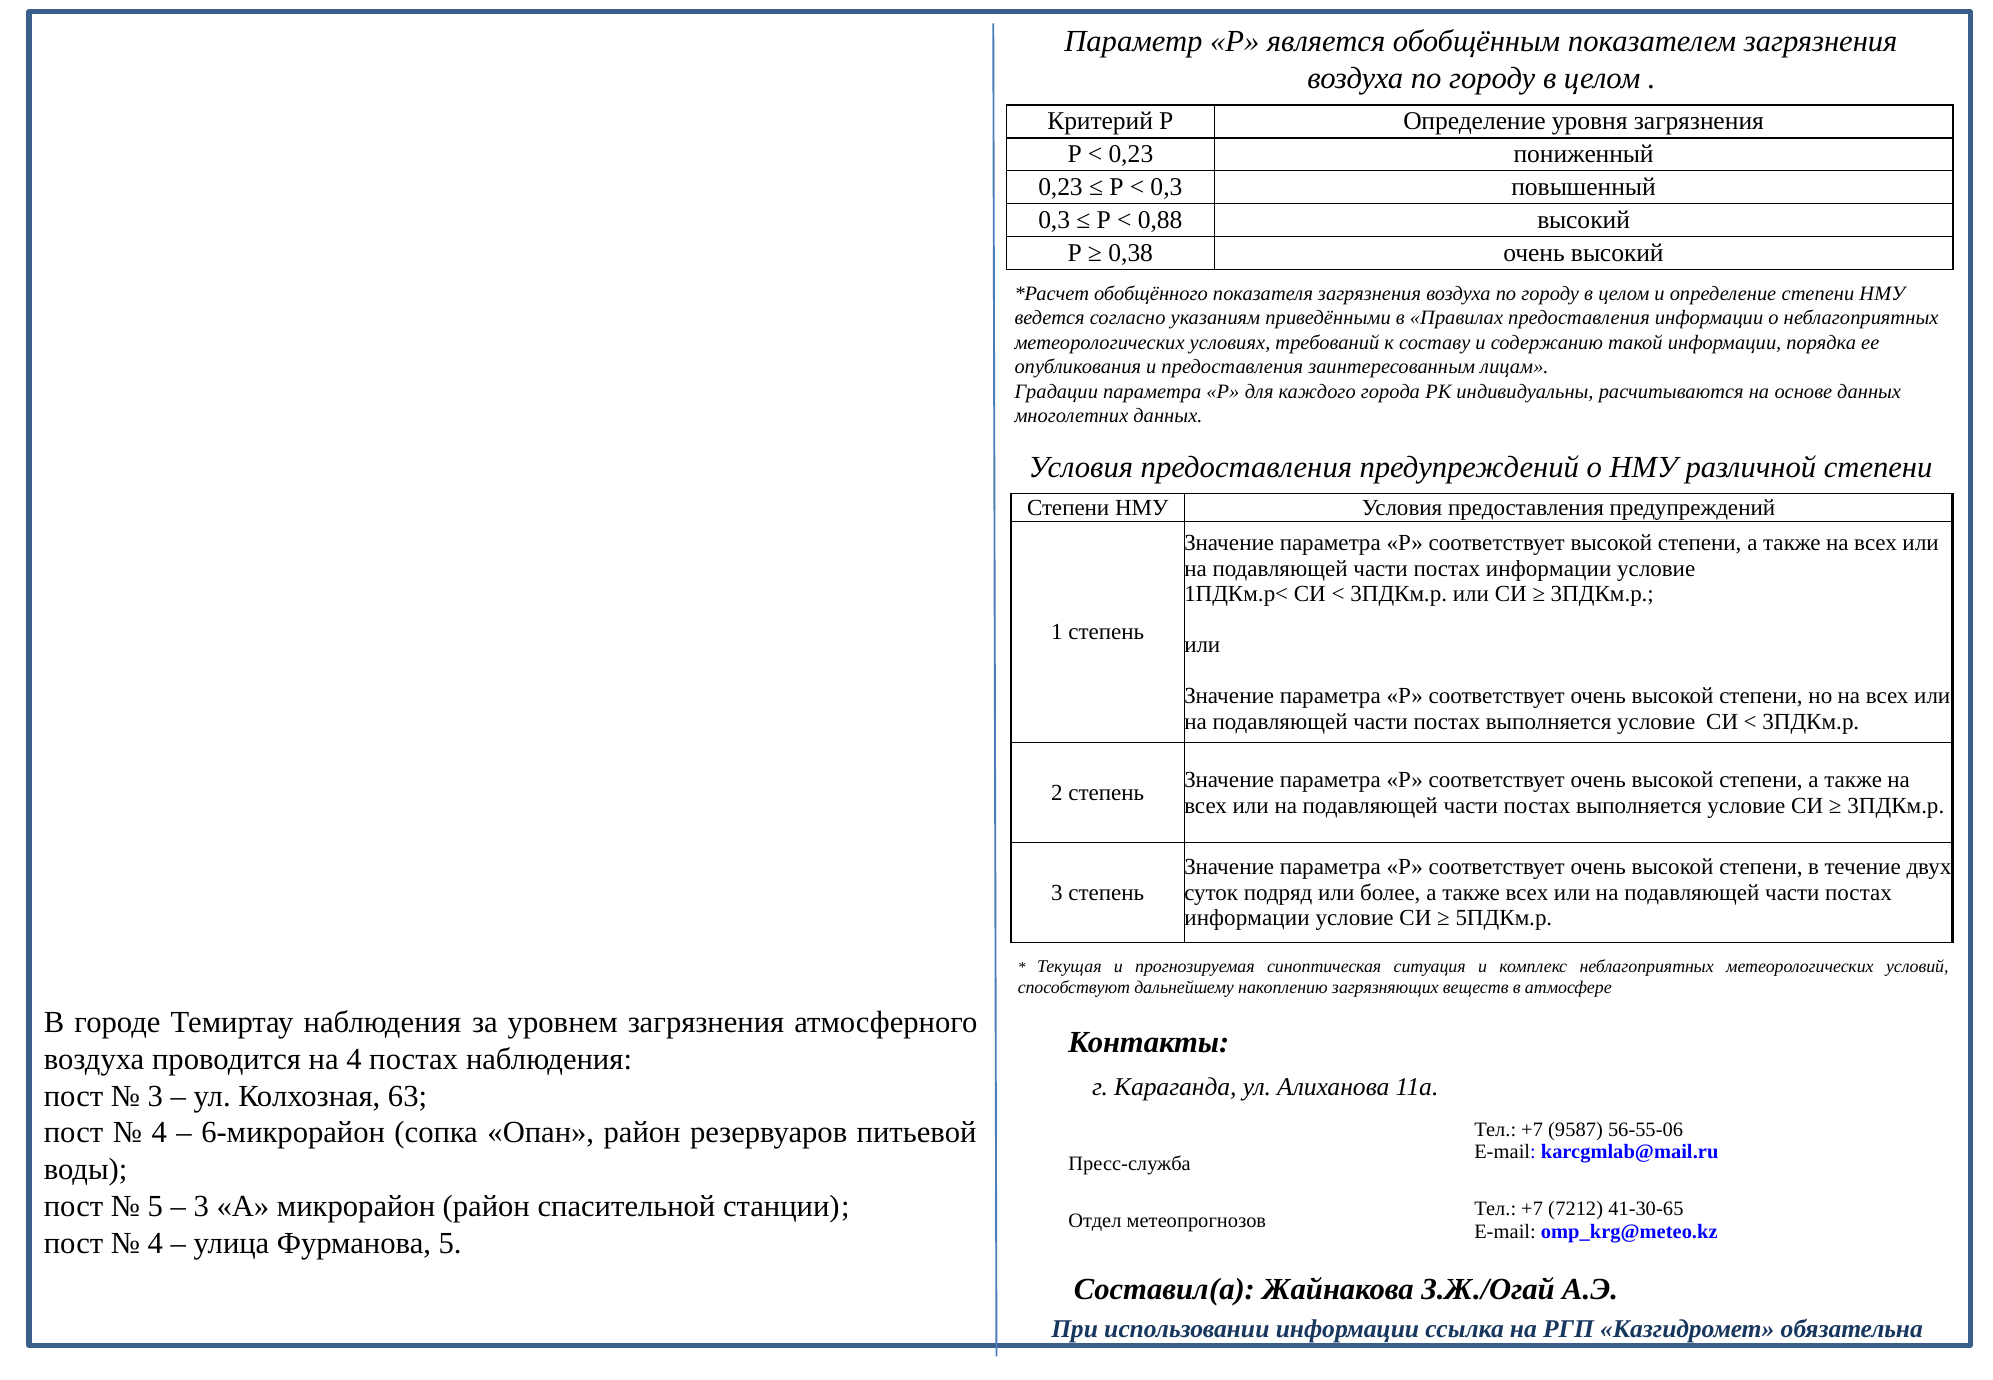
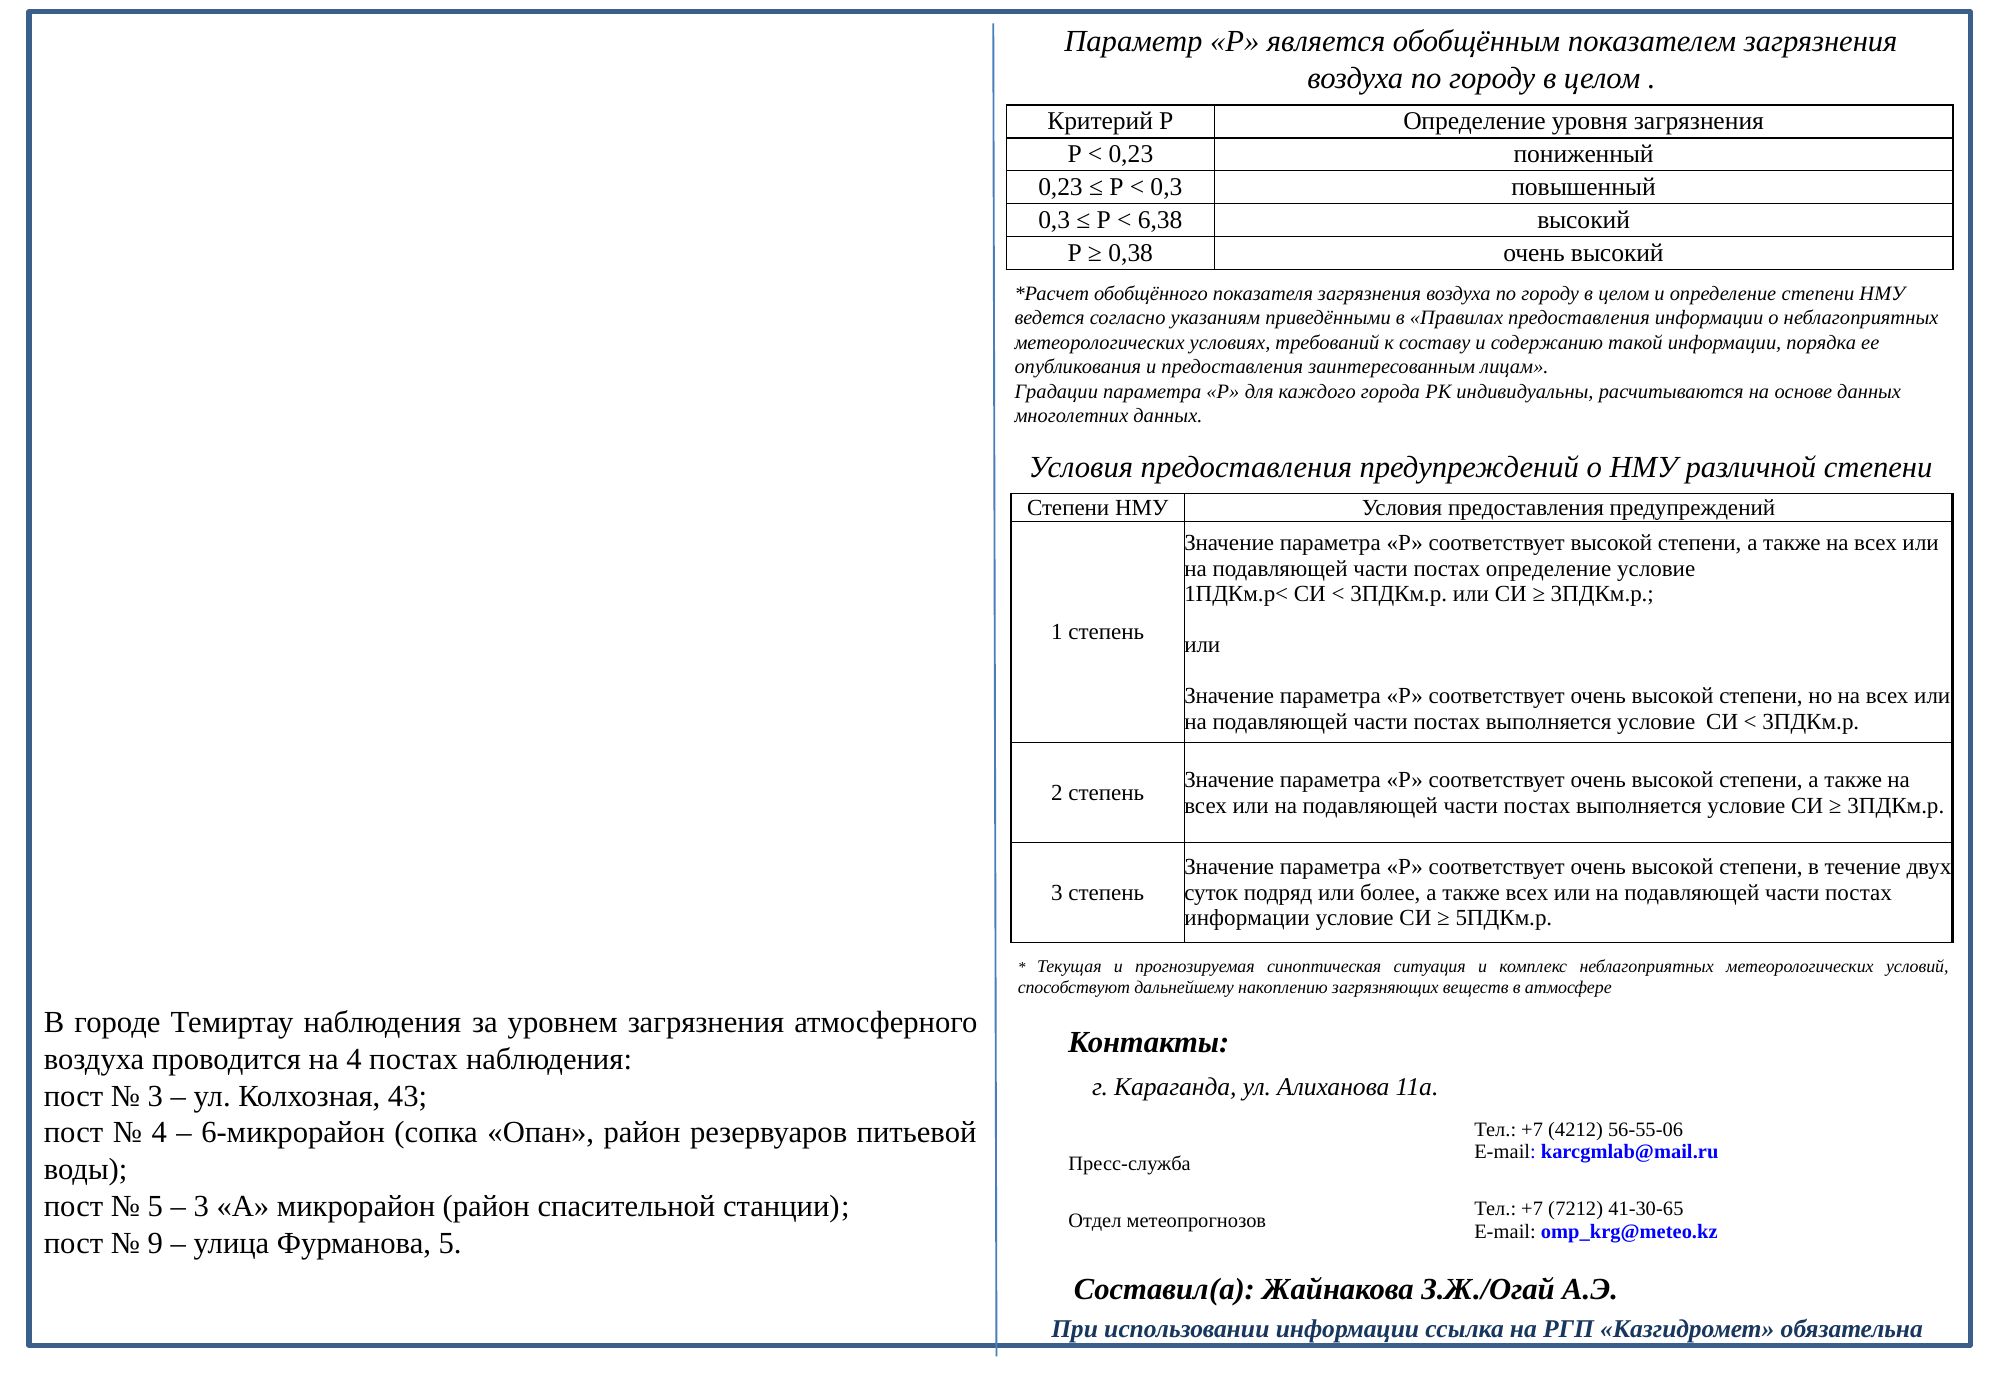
0,88: 0,88 -> 6,38
информации at (1549, 568): информации -> определение
63: 63 -> 43
9587: 9587 -> 4212
4 at (155, 1243): 4 -> 9
